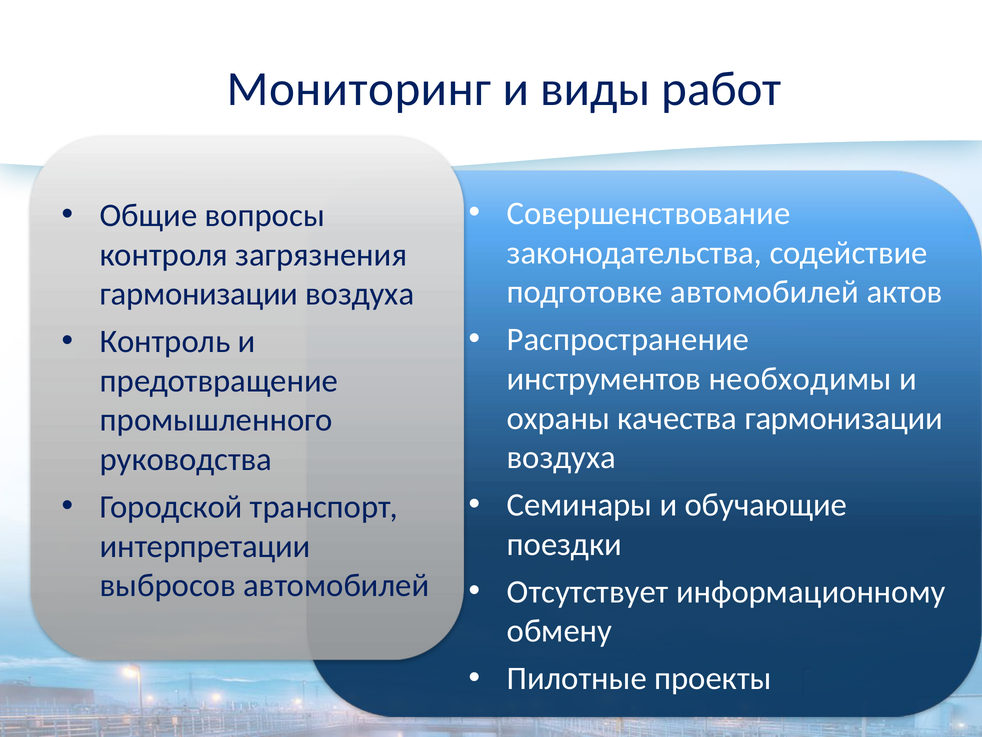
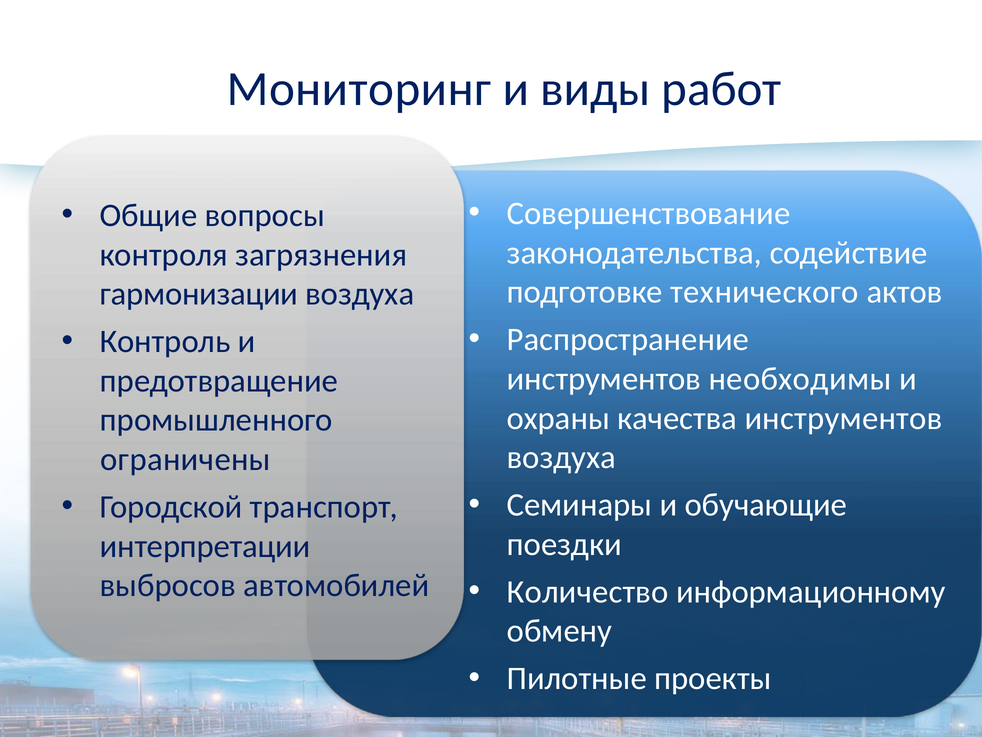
подготовке автомобилей: автомобилей -> технического
качества гармонизации: гармонизации -> инструментов
руководства: руководства -> ограничены
Отсутствует: Отсутствует -> Количество
